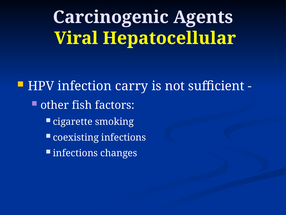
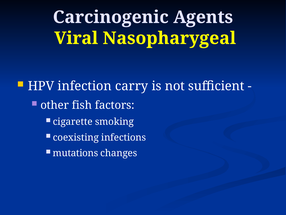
Hepatocellular: Hepatocellular -> Nasopharygeal
infections at (75, 153): infections -> mutations
